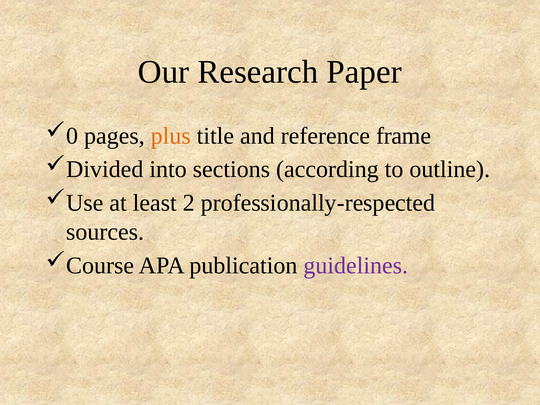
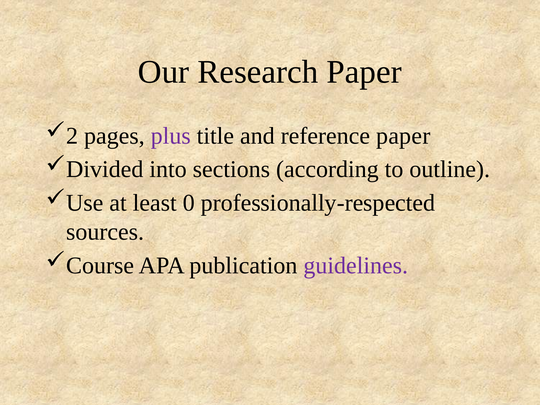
0: 0 -> 2
plus colour: orange -> purple
reference frame: frame -> paper
2: 2 -> 0
